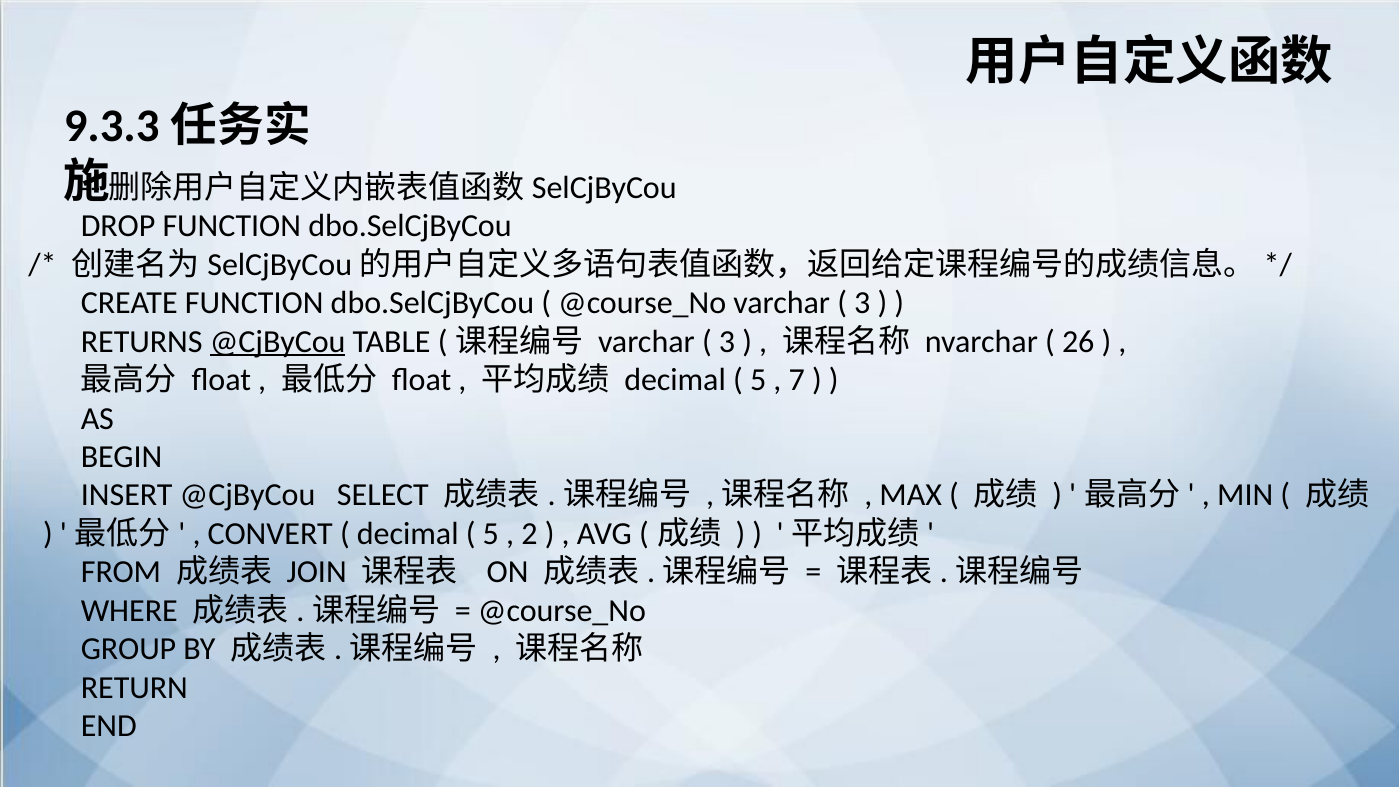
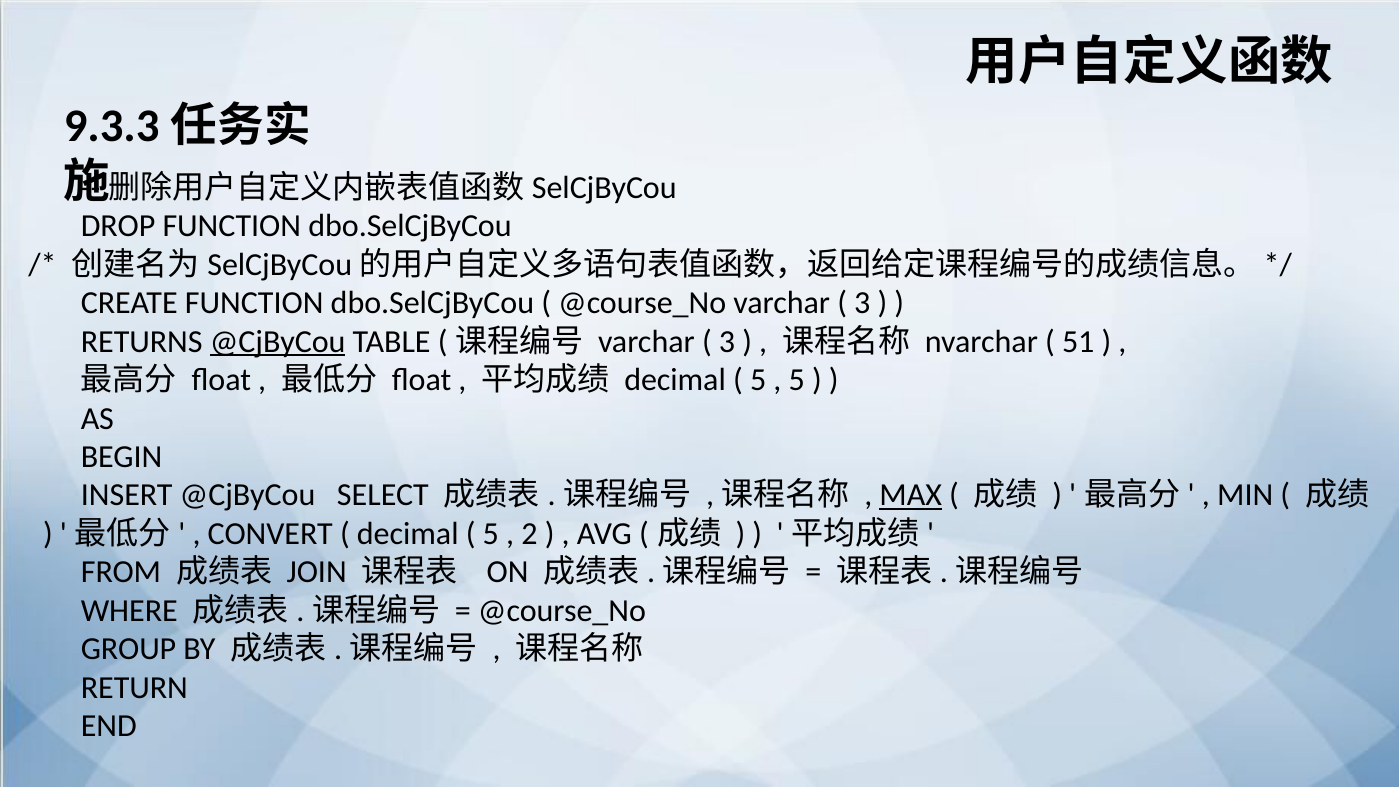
26: 26 -> 51
7 at (797, 380): 7 -> 5
MAX underline: none -> present
